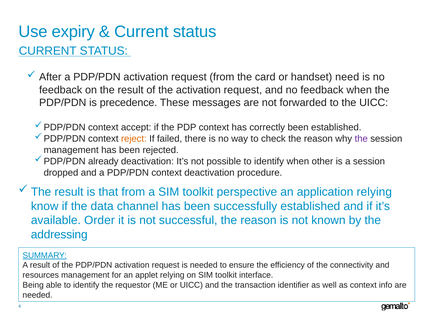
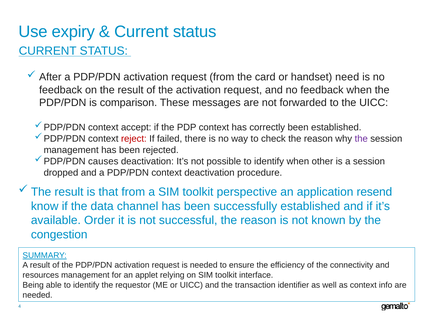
precedence: precedence -> comparison
reject colour: orange -> red
already: already -> causes
application relying: relying -> resend
addressing: addressing -> congestion
